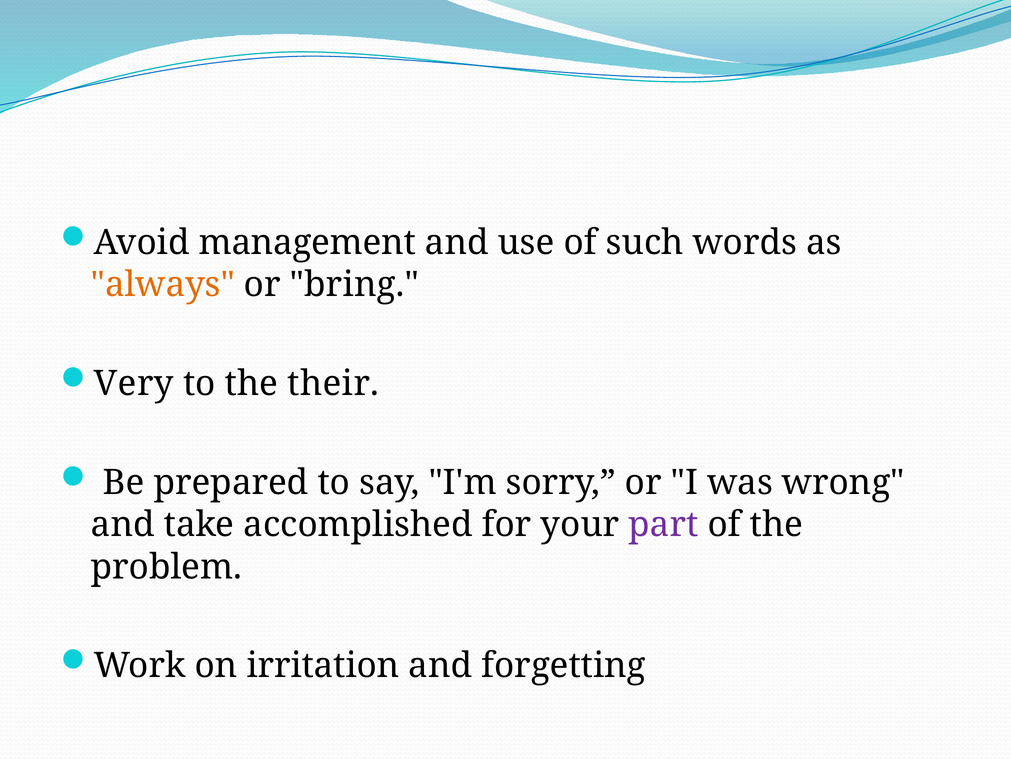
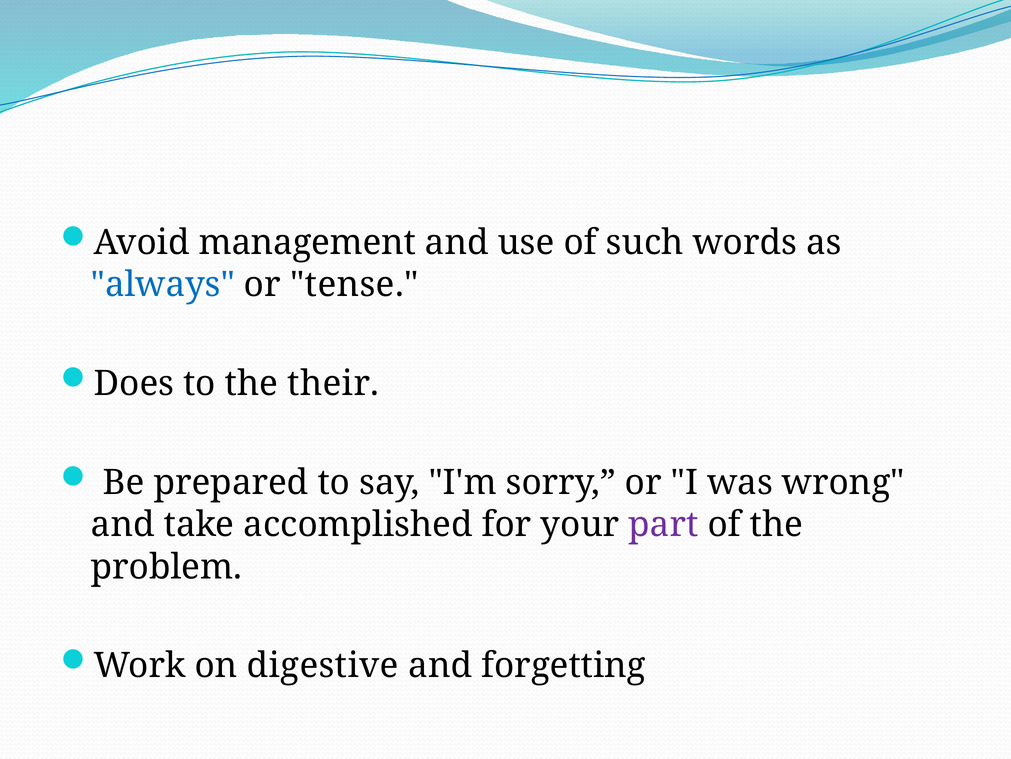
always colour: orange -> blue
bring: bring -> tense
Very: Very -> Does
irritation: irritation -> digestive
